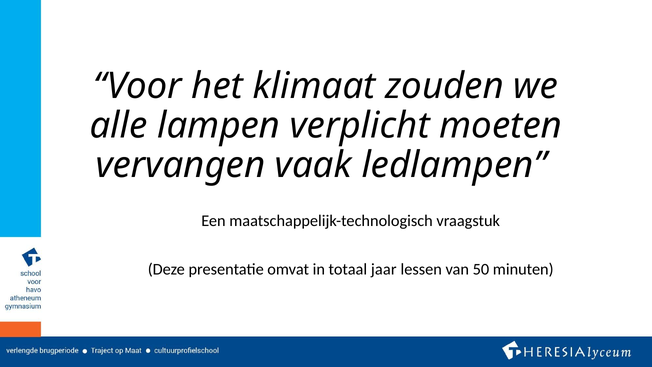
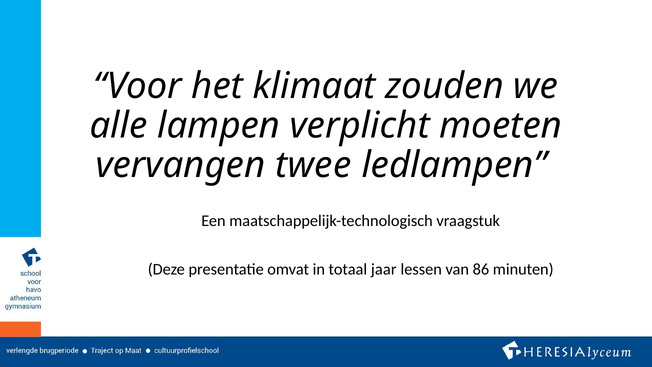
vaak: vaak -> twee
50: 50 -> 86
